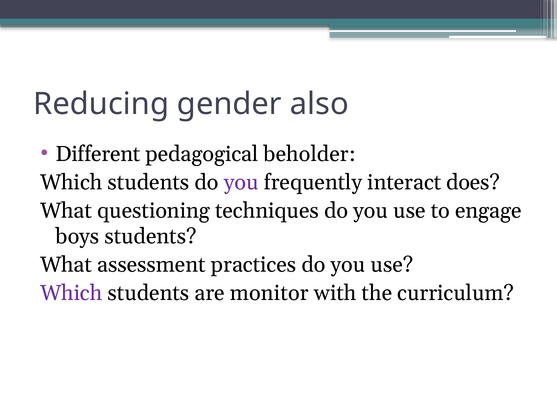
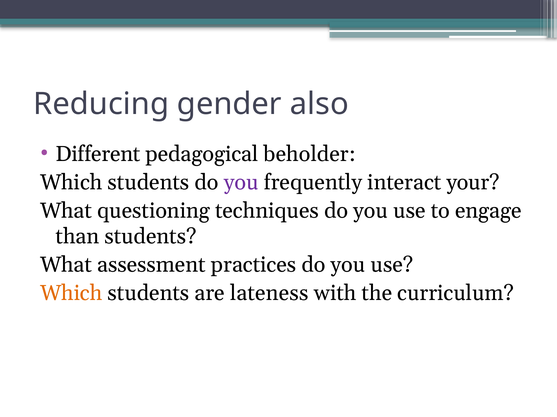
does: does -> your
boys: boys -> than
Which at (71, 294) colour: purple -> orange
monitor: monitor -> lateness
